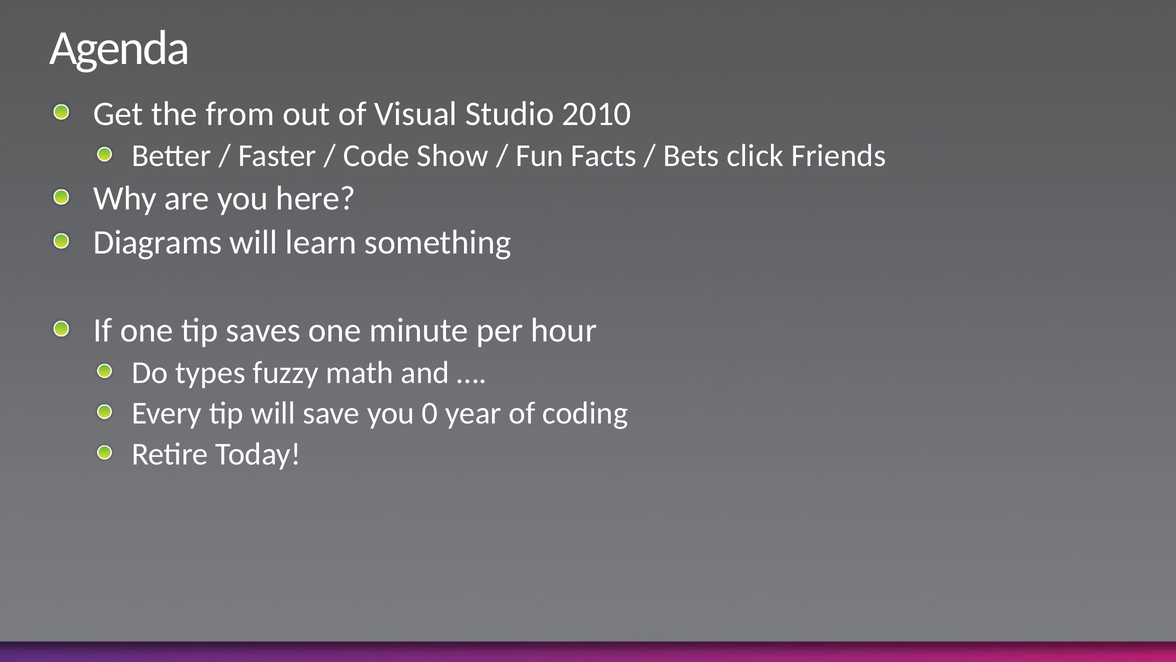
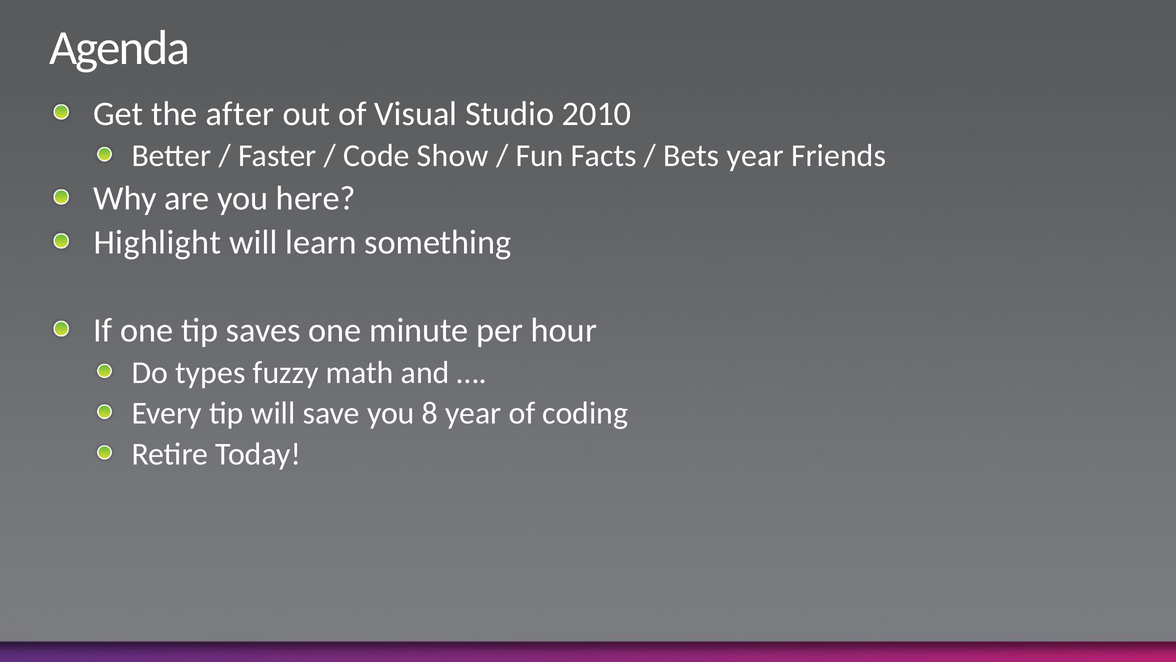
from: from -> after
Bets click: click -> year
Diagrams: Diagrams -> Highlight
0: 0 -> 8
